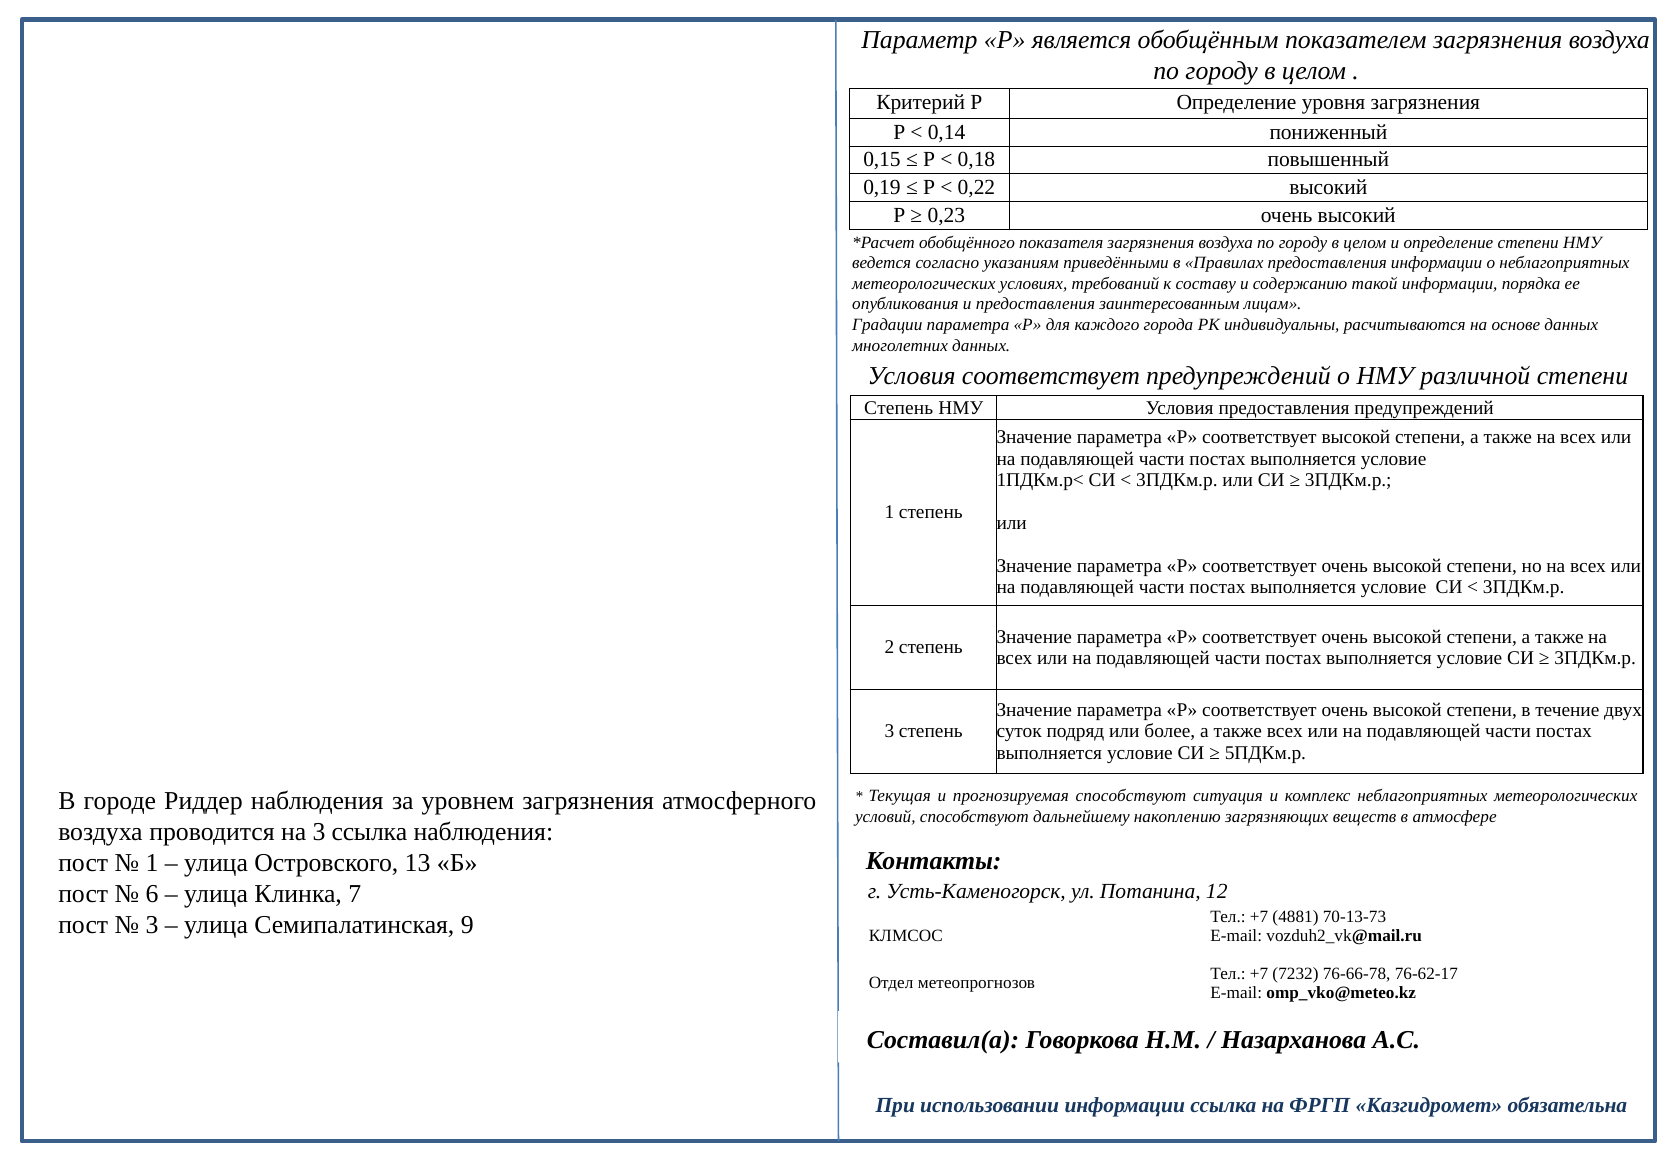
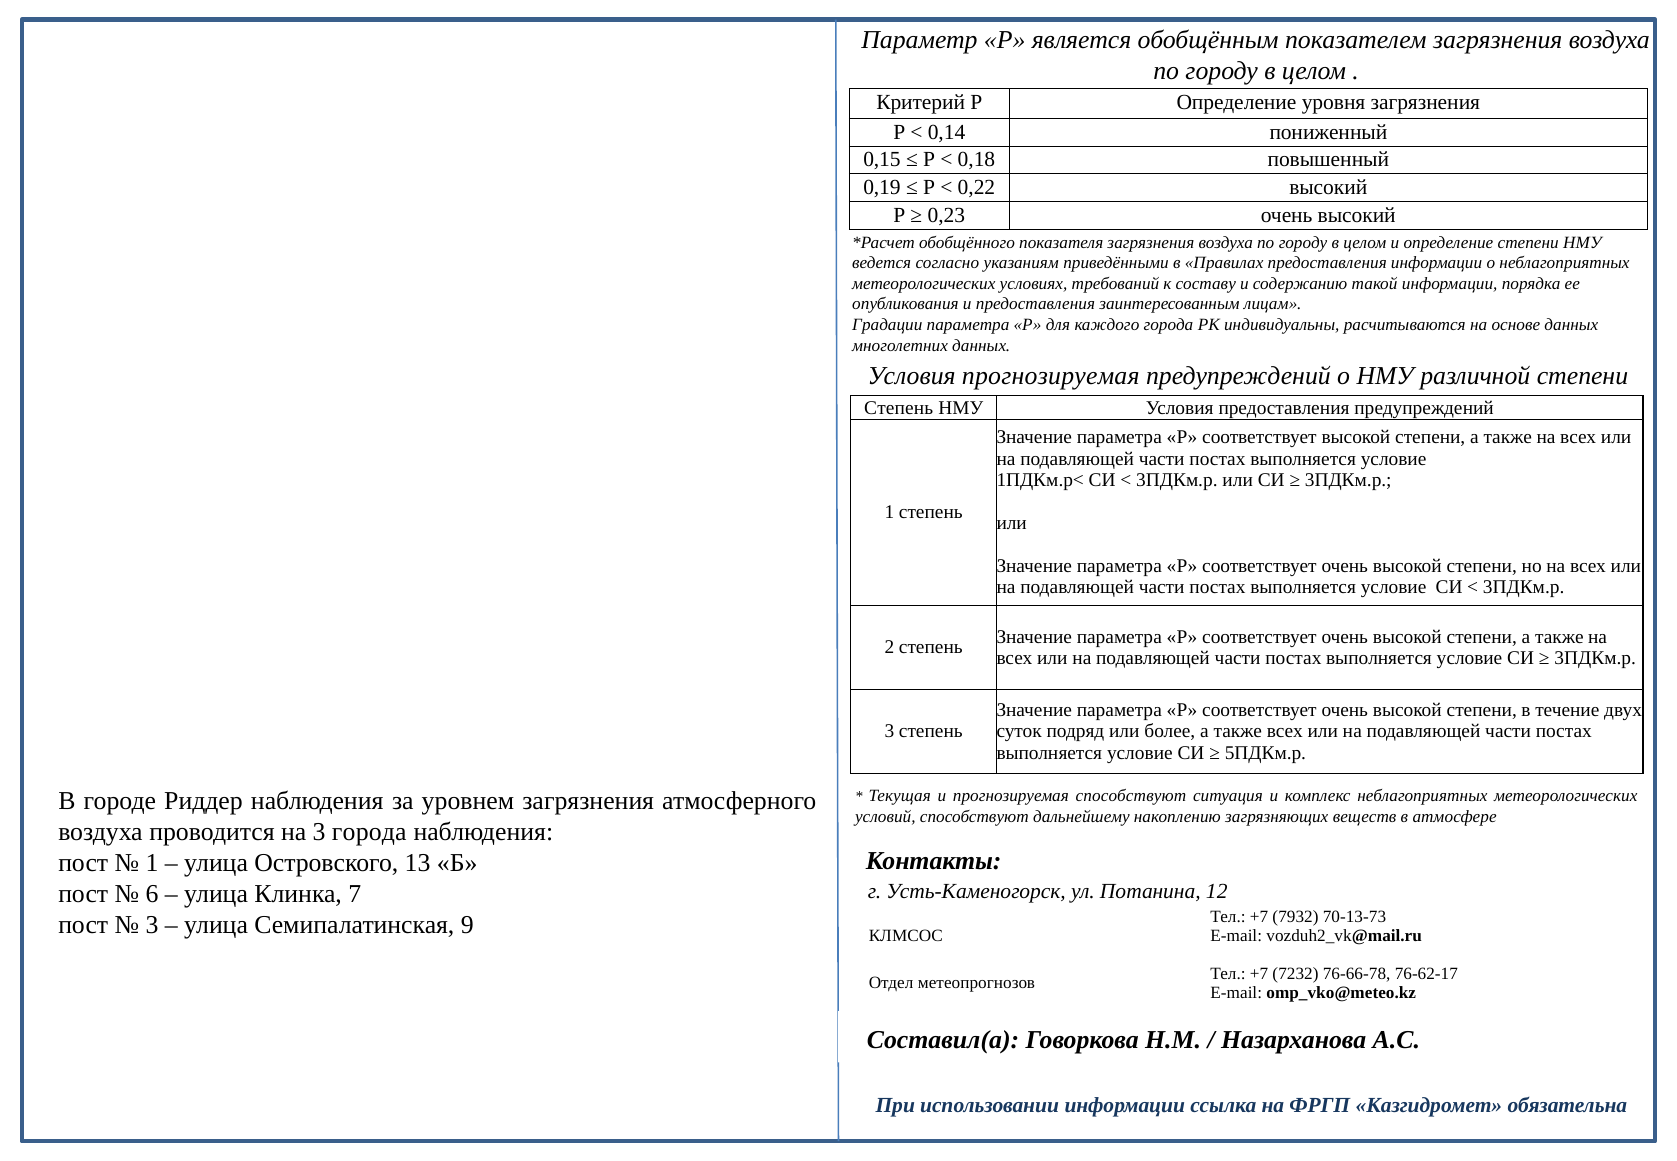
Условия соответствует: соответствует -> прогнозируемая
3 ссылка: ссылка -> города
4881: 4881 -> 7932
